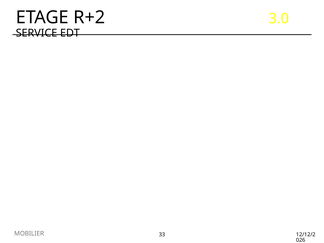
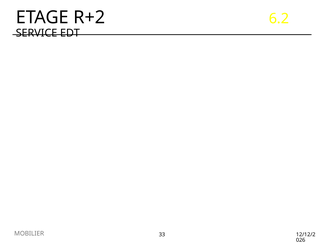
3.0: 3.0 -> 6.2
